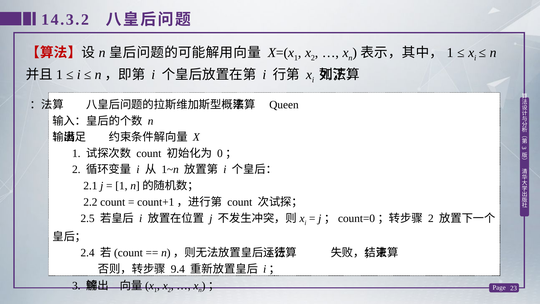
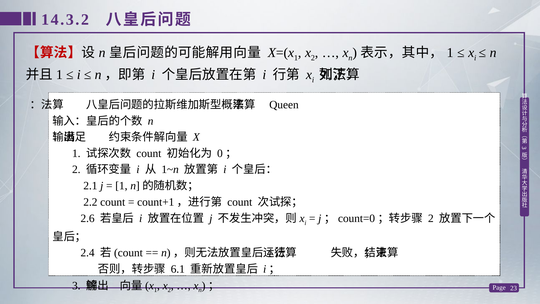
2.5: 2.5 -> 2.6
9.4: 9.4 -> 6.1
